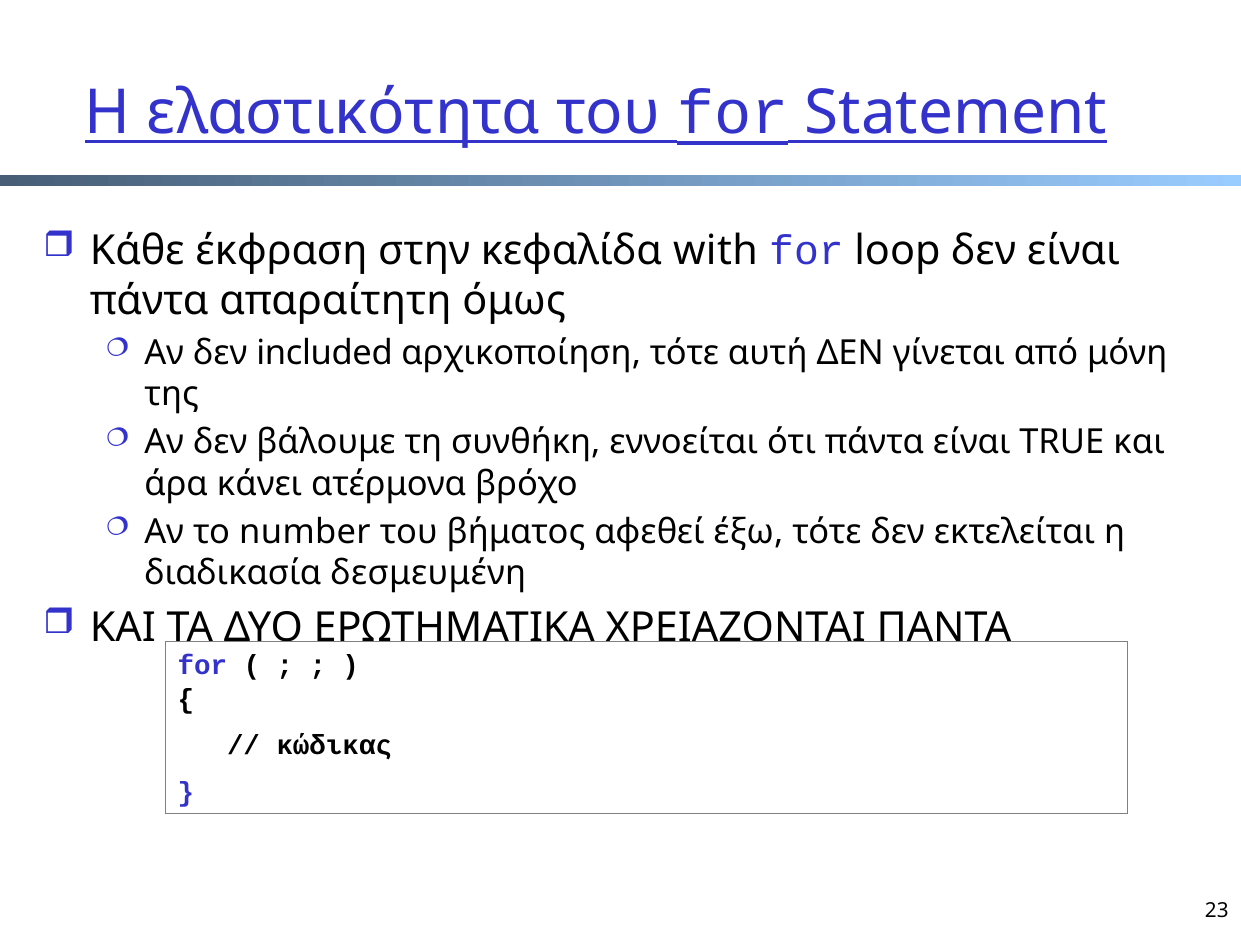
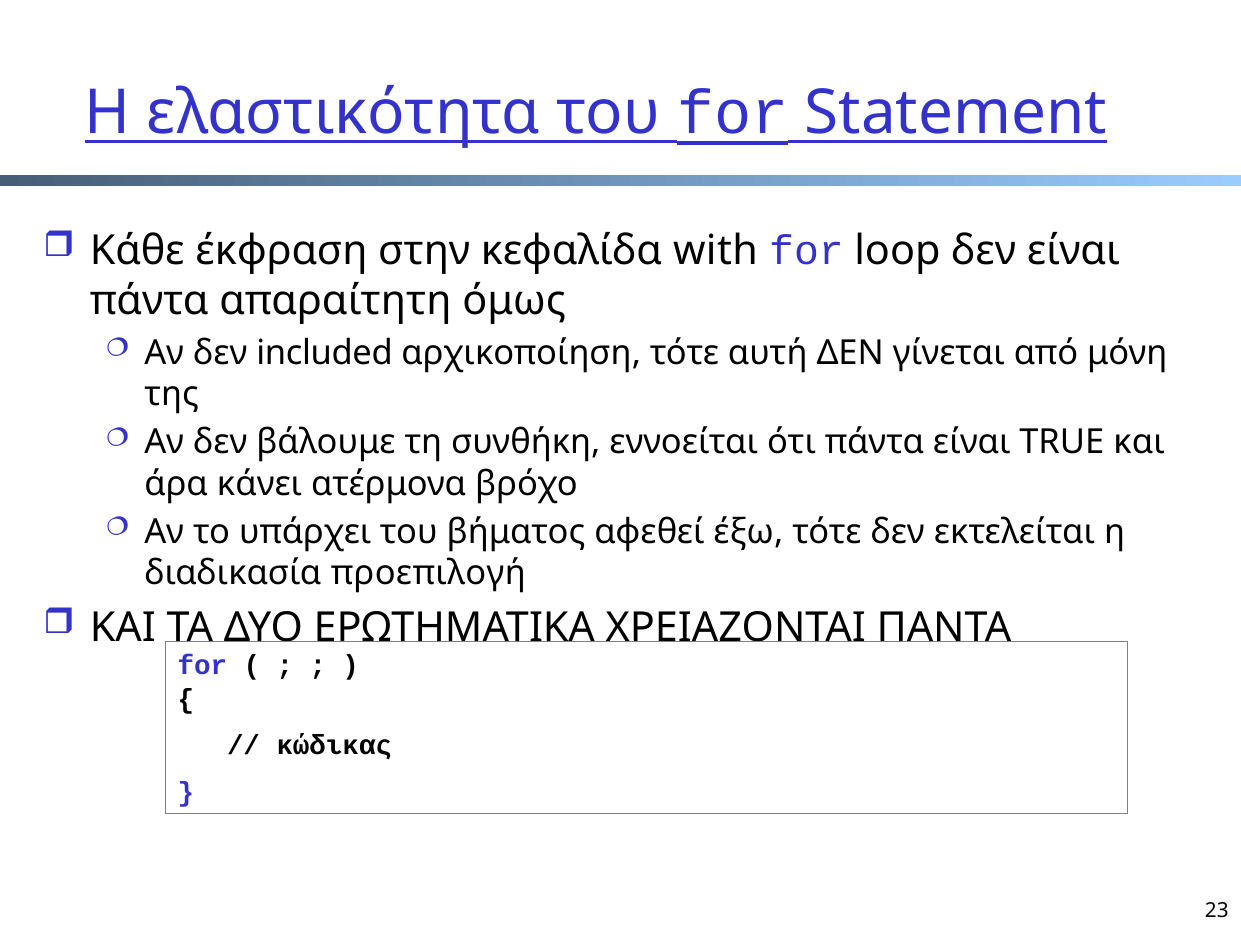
number: number -> υπάρχει
δεσμευμένη: δεσμευμένη -> προεπιλογή
